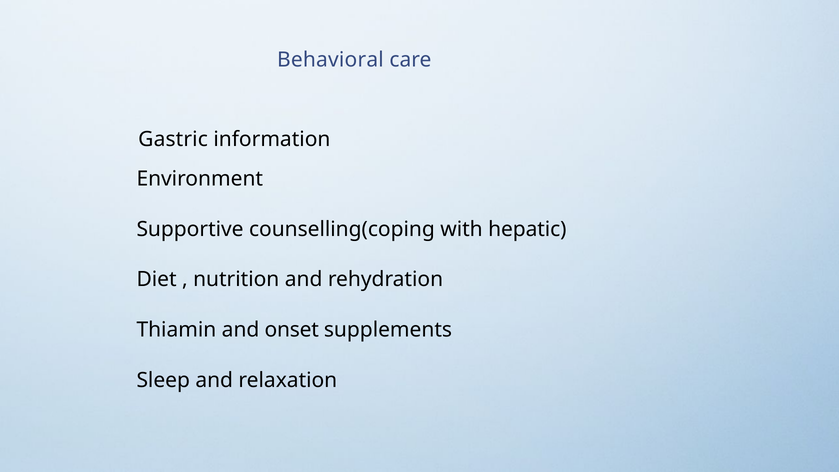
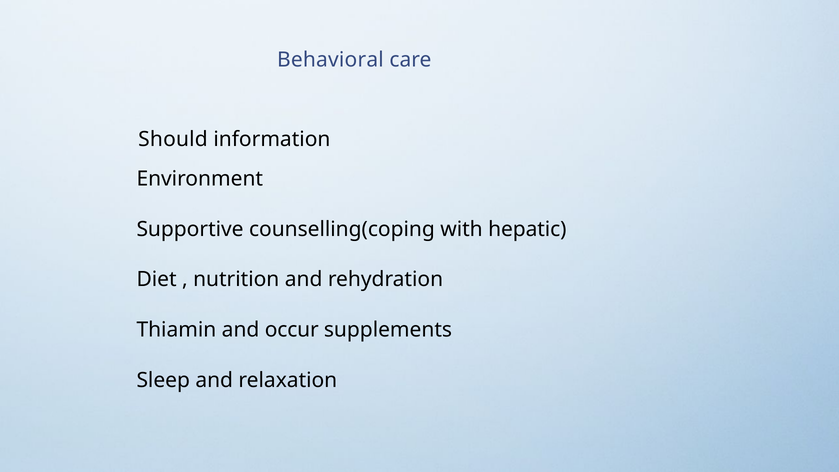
Gastric: Gastric -> Should
onset: onset -> occur
